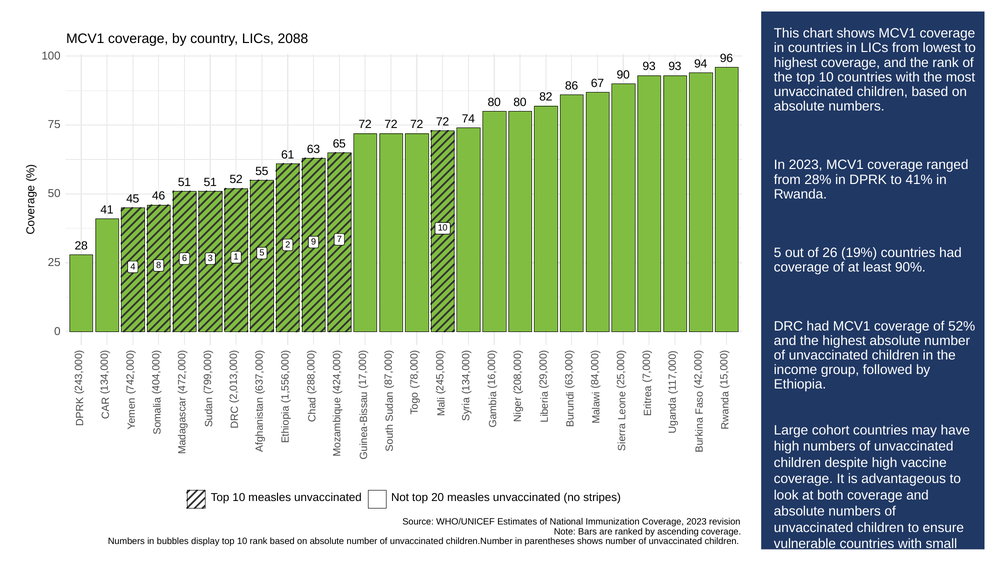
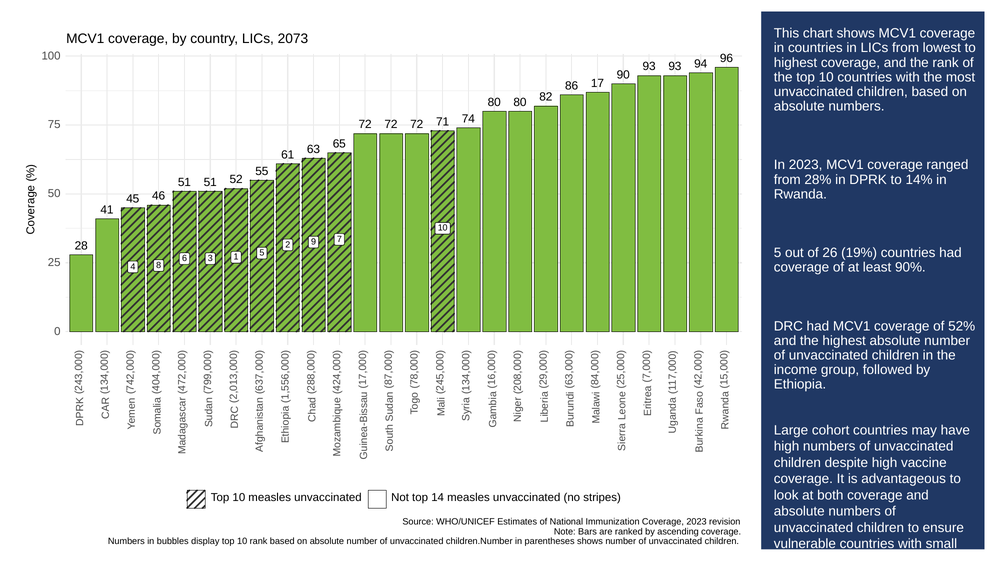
2088: 2088 -> 2073
67: 67 -> 17
72 at (443, 122): 72 -> 71
41%: 41% -> 14%
20: 20 -> 14
